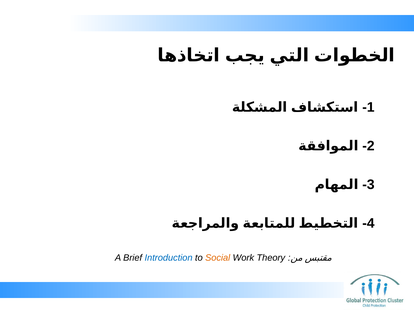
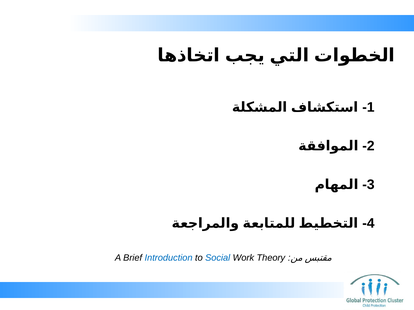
Social colour: orange -> blue
